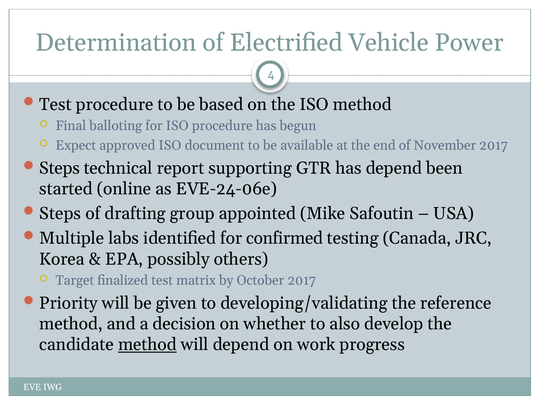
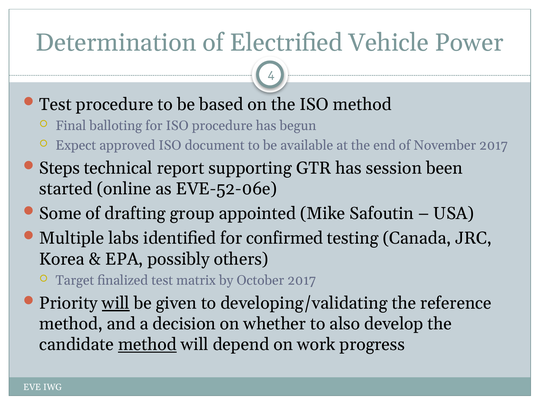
has depend: depend -> session
EVE-24-06e: EVE-24-06e -> EVE-52-06e
Steps at (60, 214): Steps -> Some
will at (116, 303) underline: none -> present
